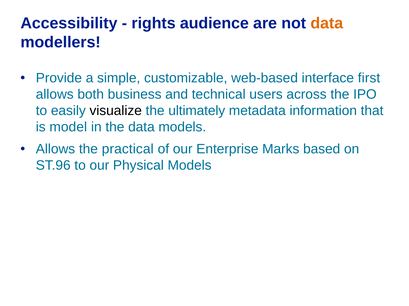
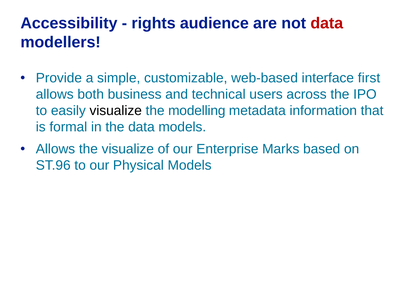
data at (327, 23) colour: orange -> red
ultimately: ultimately -> modelling
model: model -> formal
the practical: practical -> visualize
